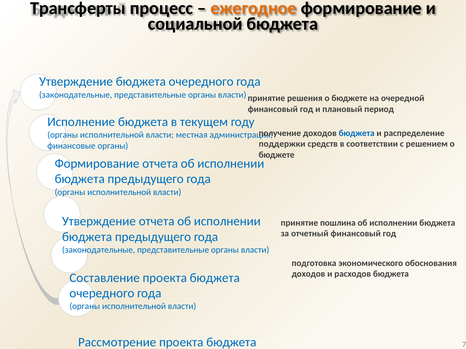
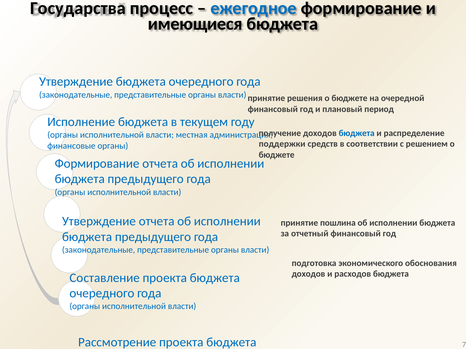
Трансферты: Трансферты -> Государства
ежегодное colour: orange -> blue
социальной: социальной -> имеющиеся
